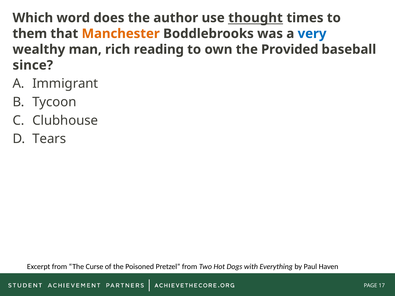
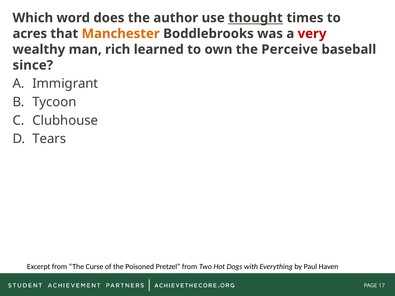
them: them -> acres
very colour: blue -> red
reading: reading -> learned
Provided: Provided -> Perceive
